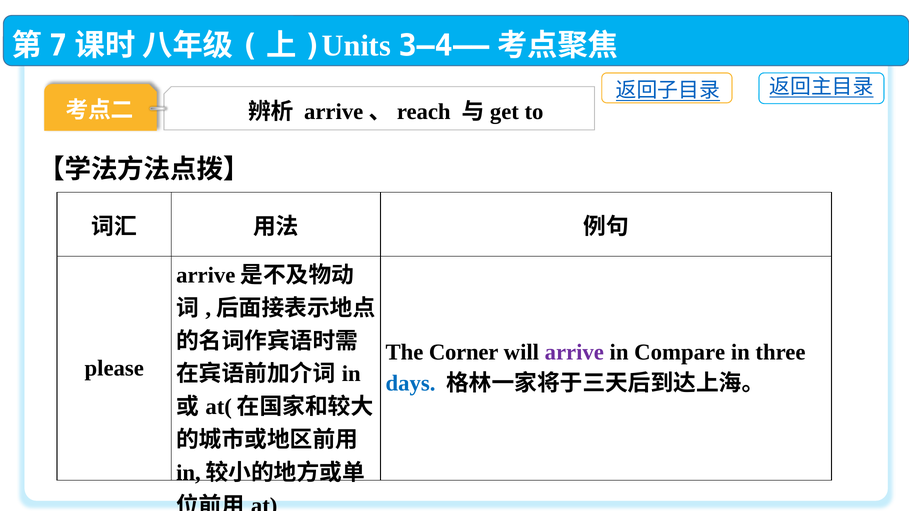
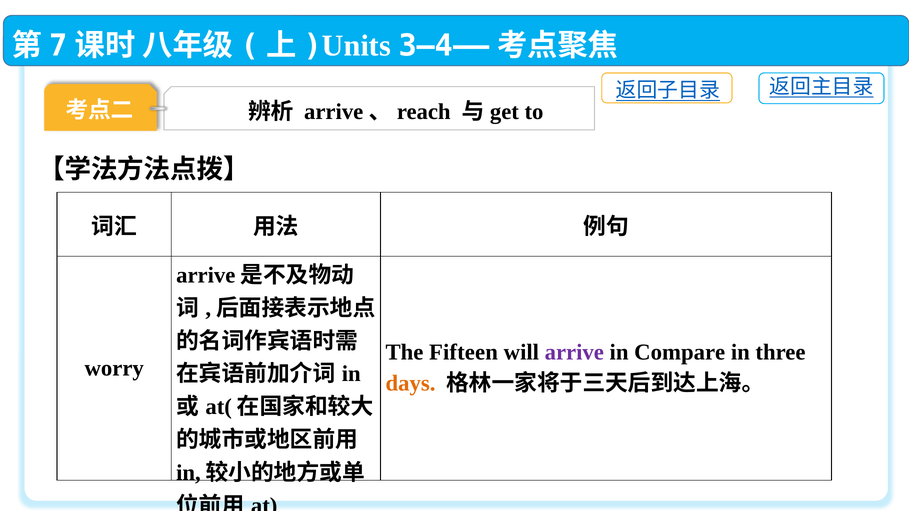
Corner: Corner -> Fifteen
please: please -> worry
days colour: blue -> orange
